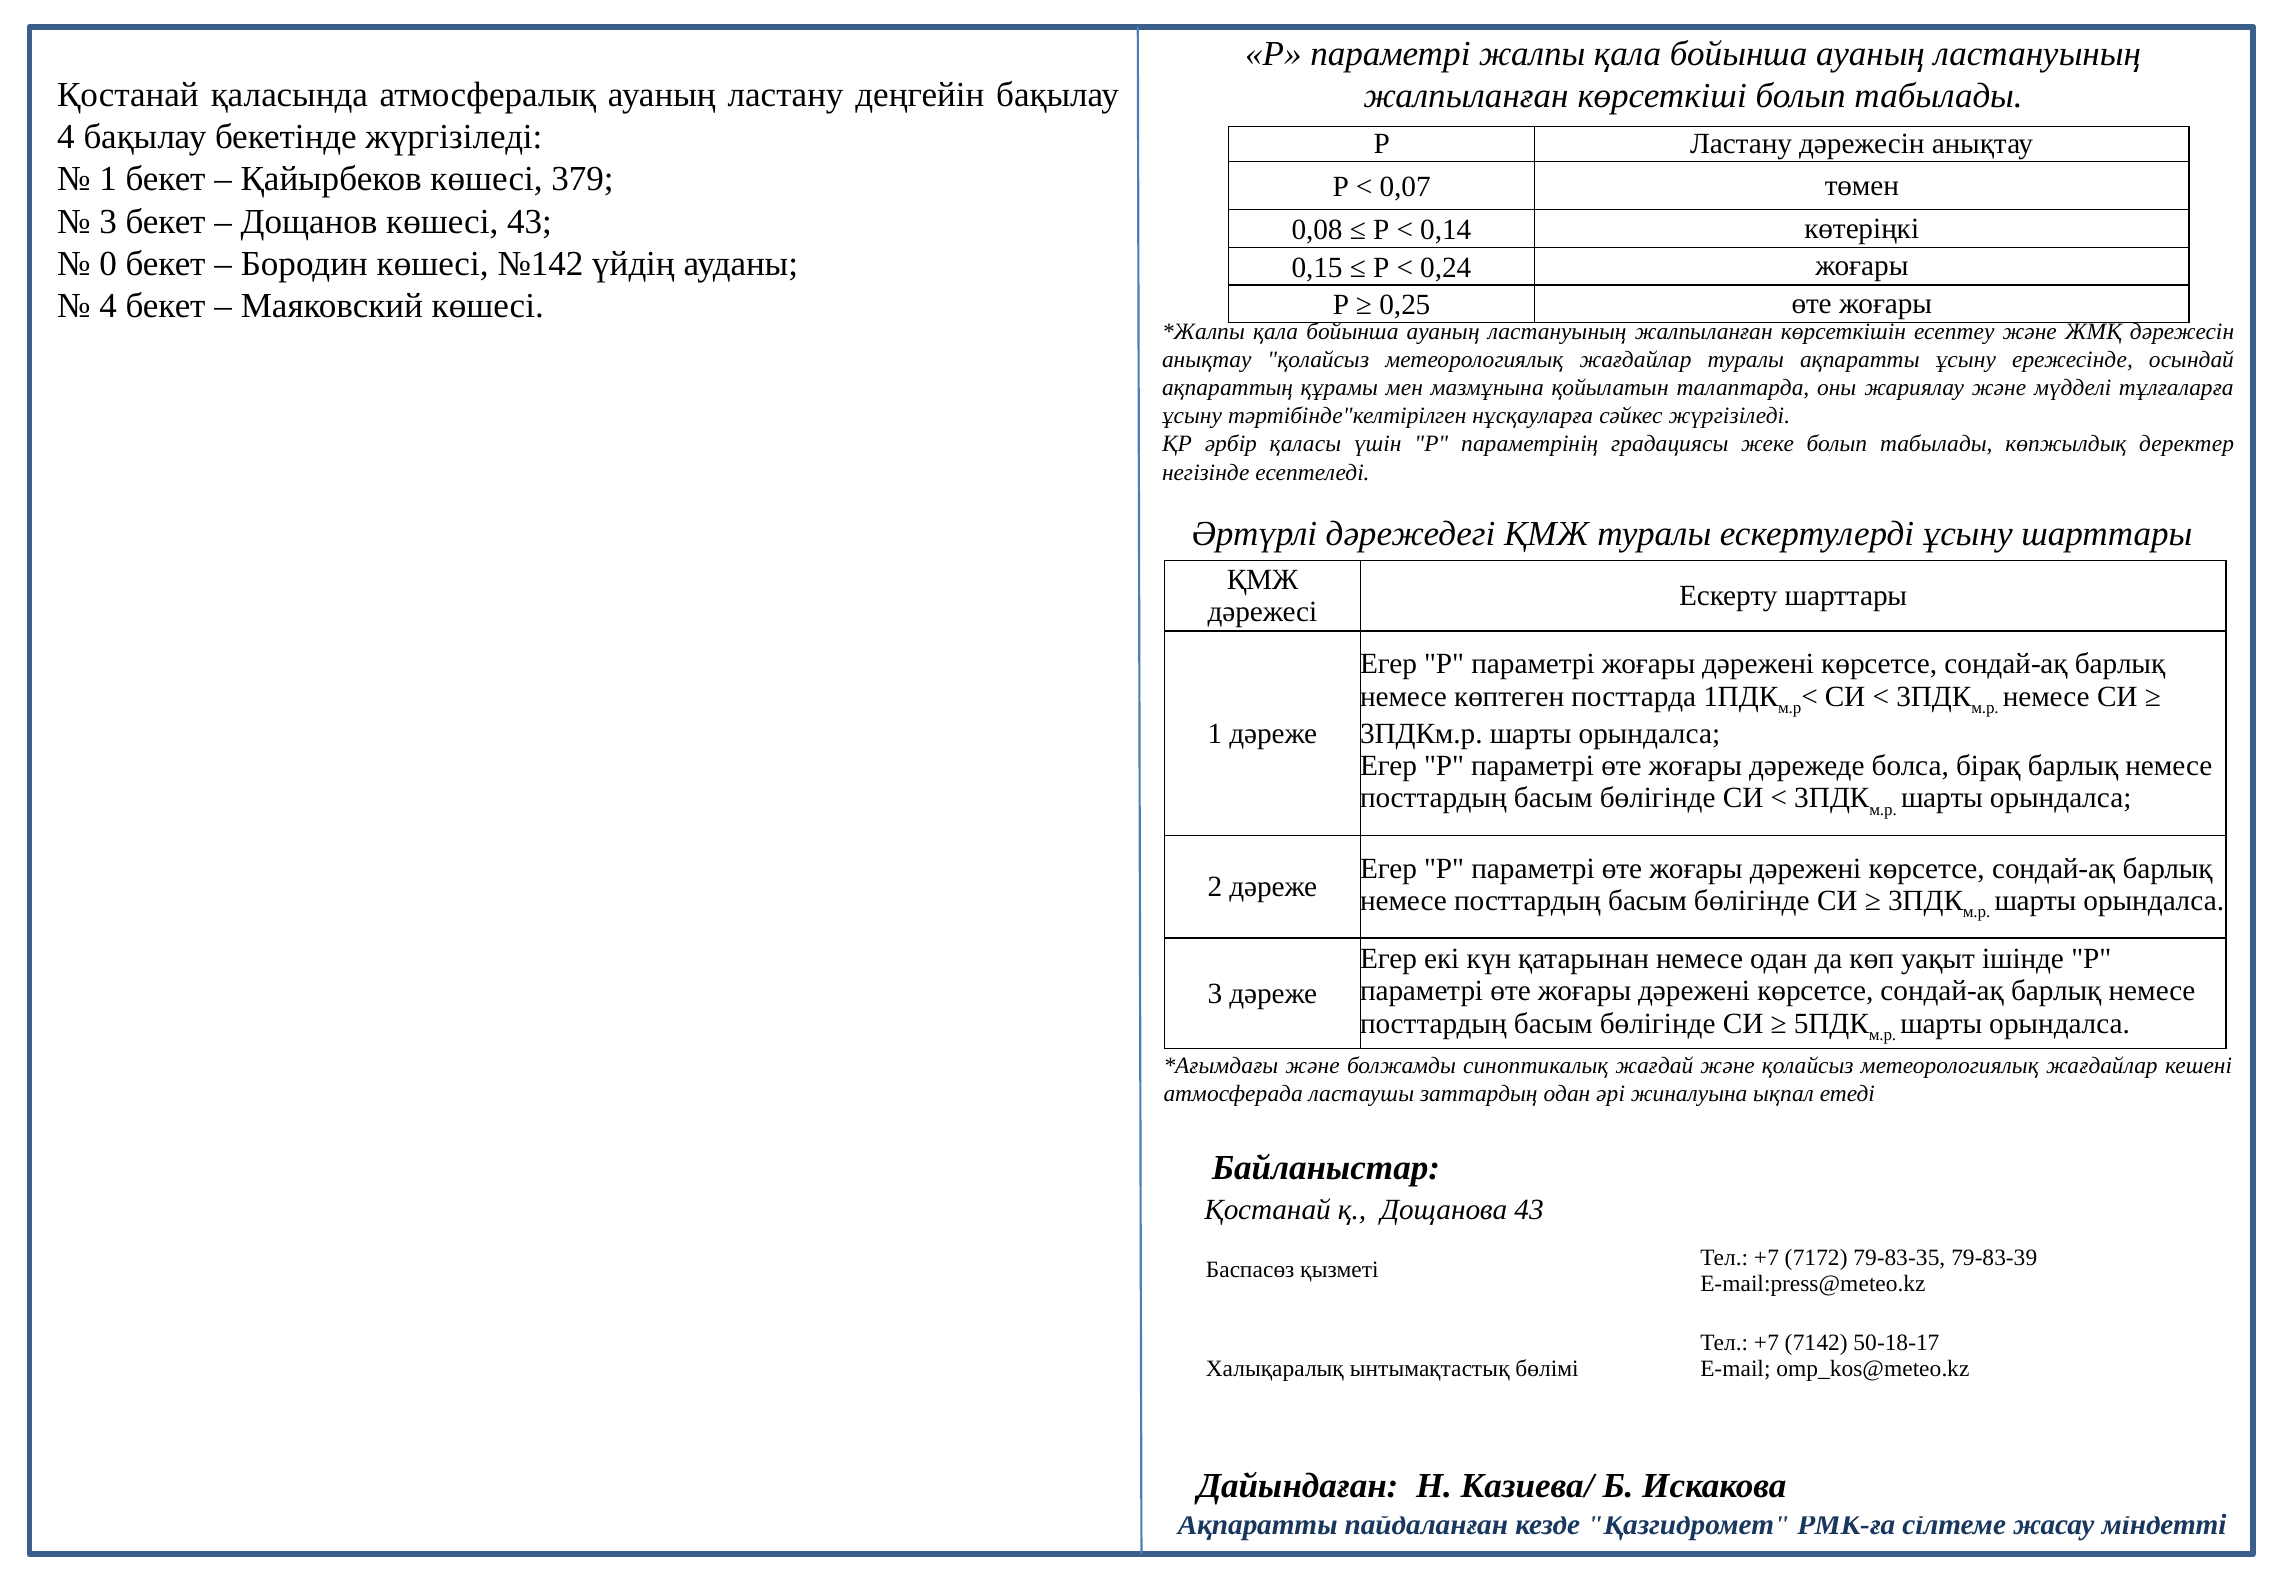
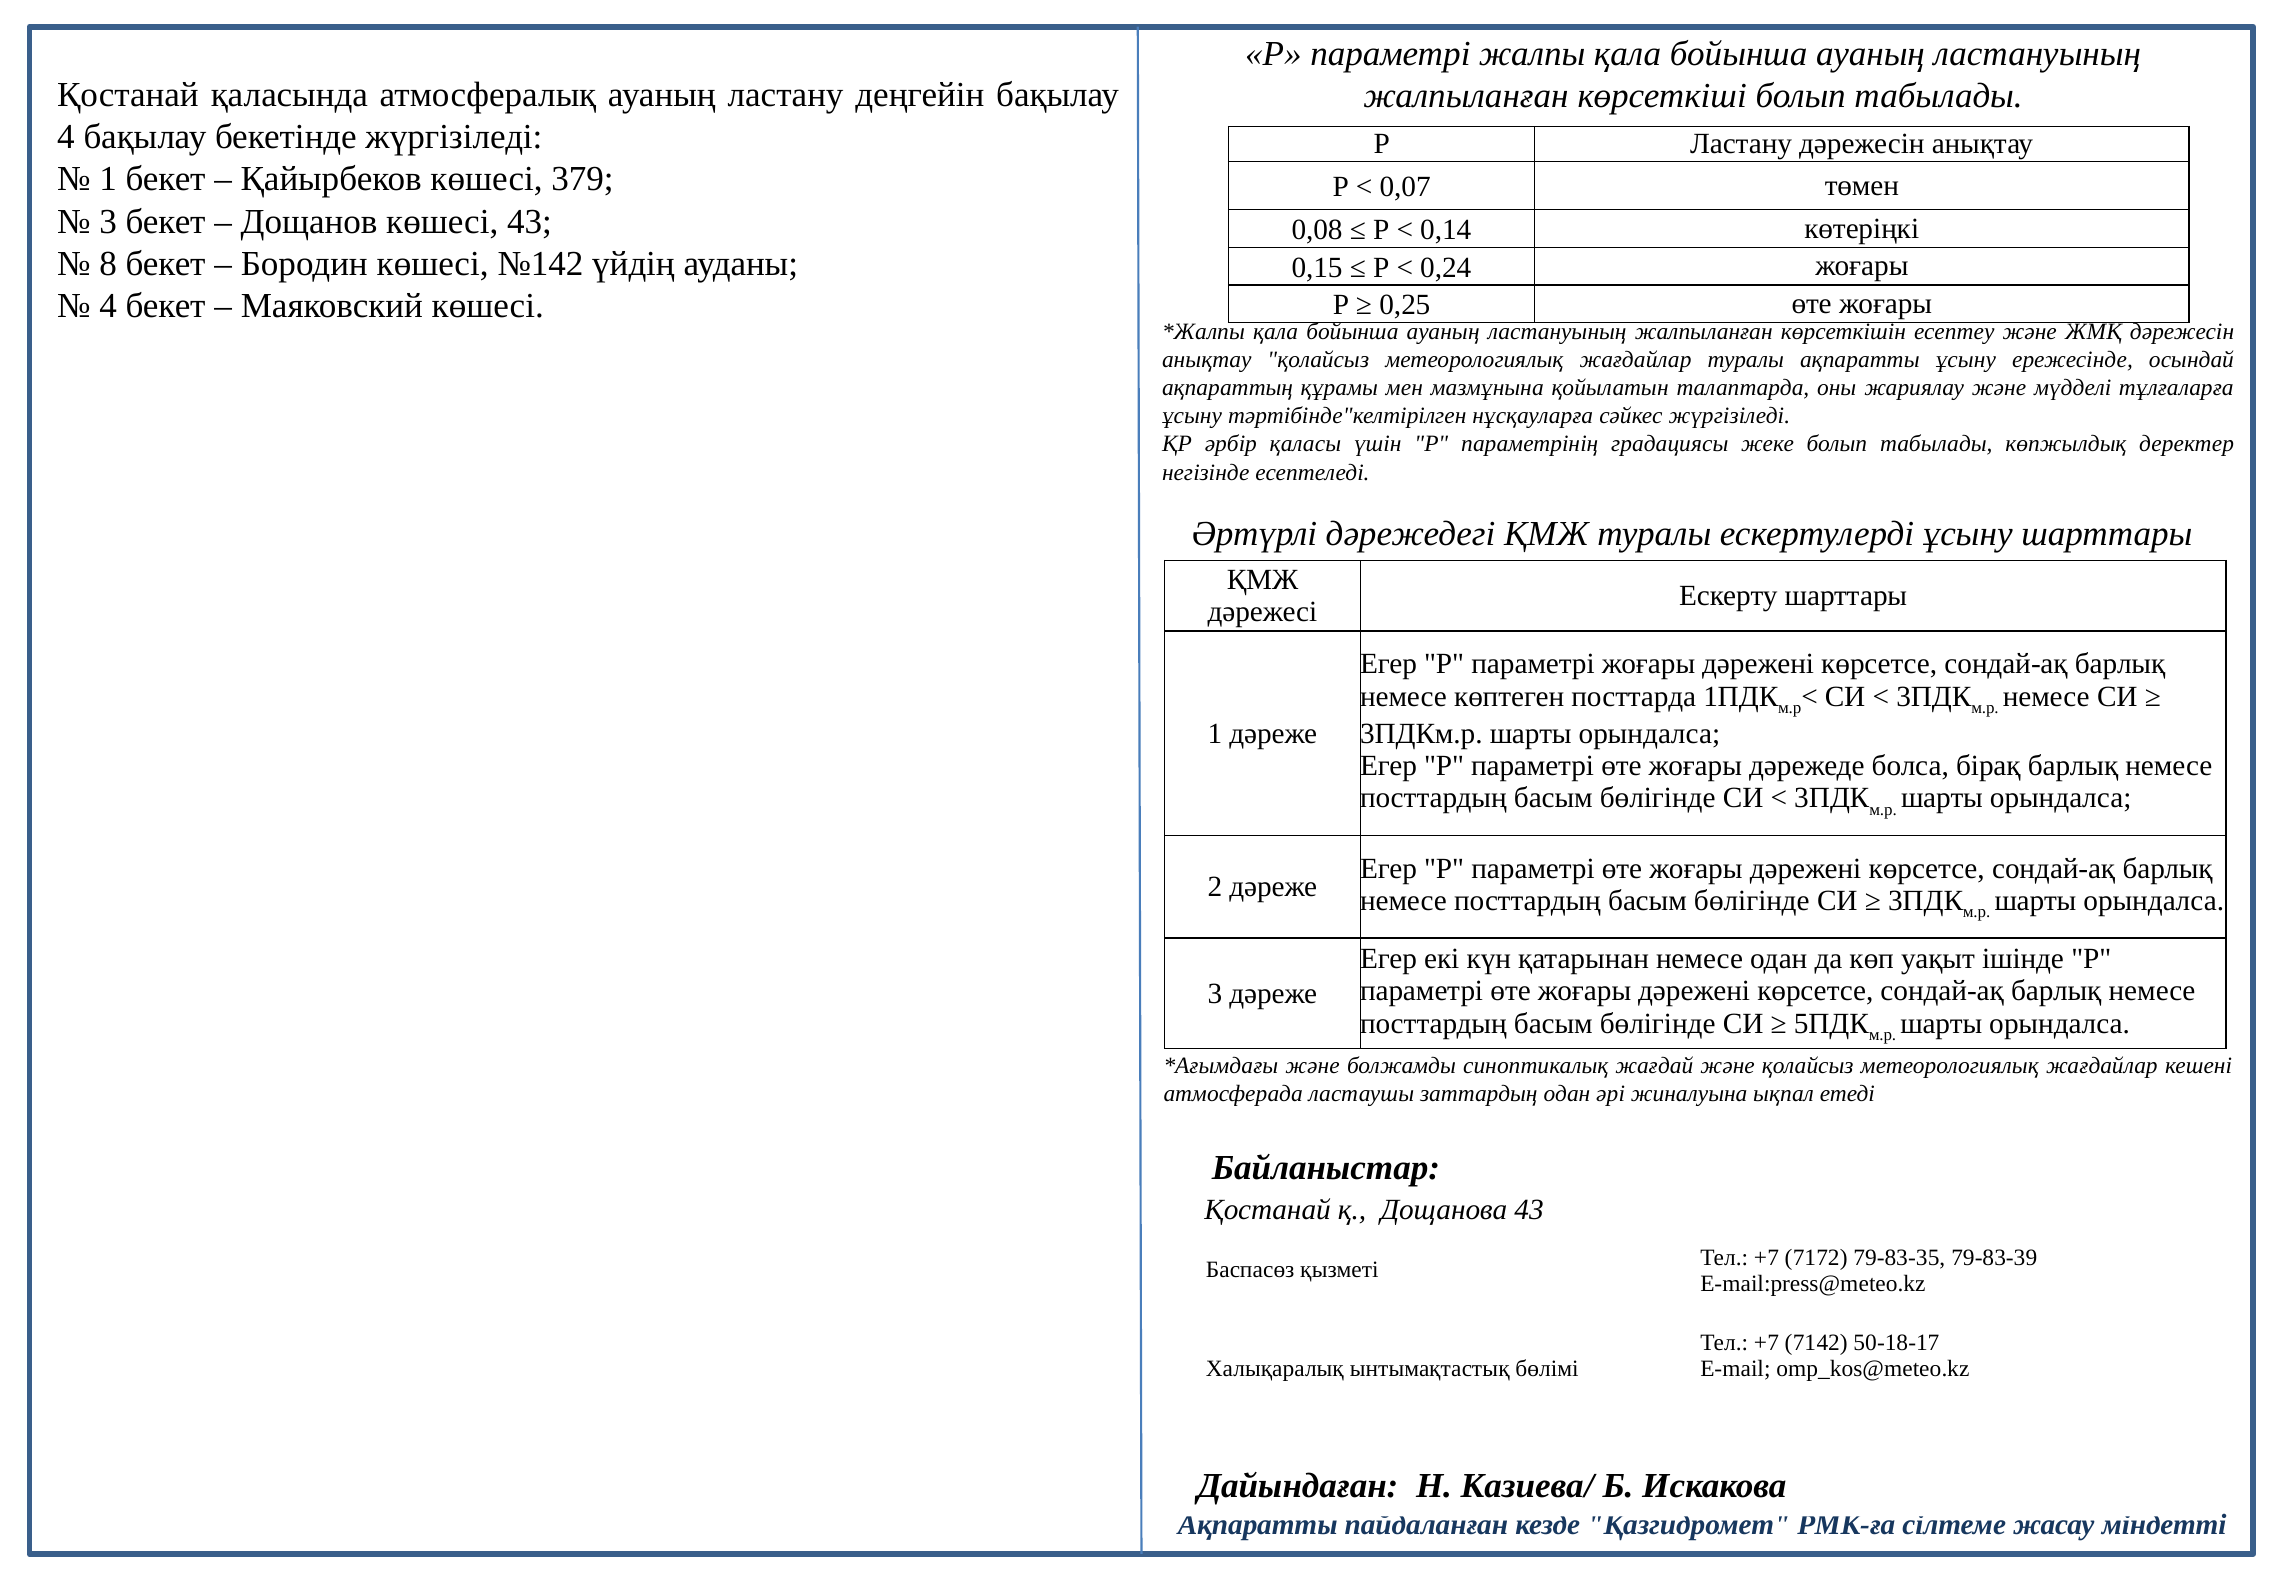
0: 0 -> 8
